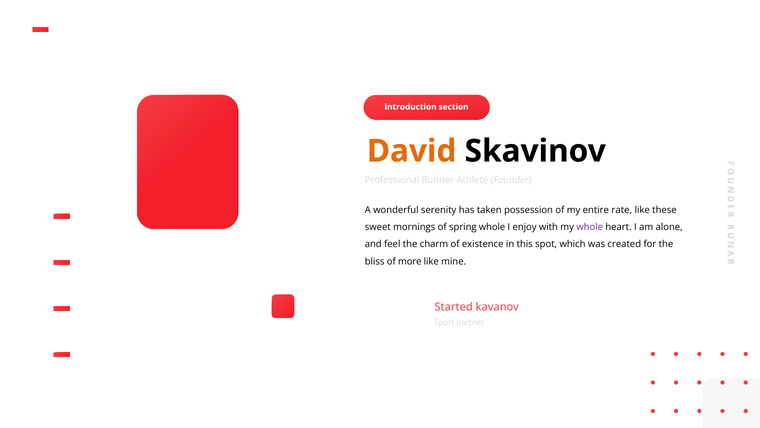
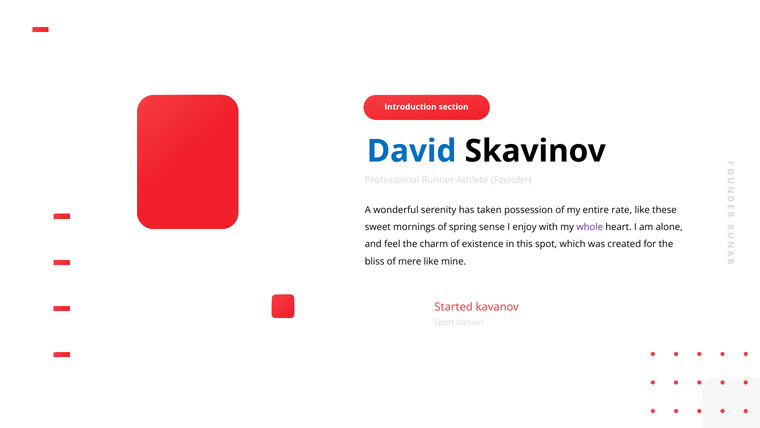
David colour: orange -> blue
spring whole: whole -> sense
more: more -> mere
